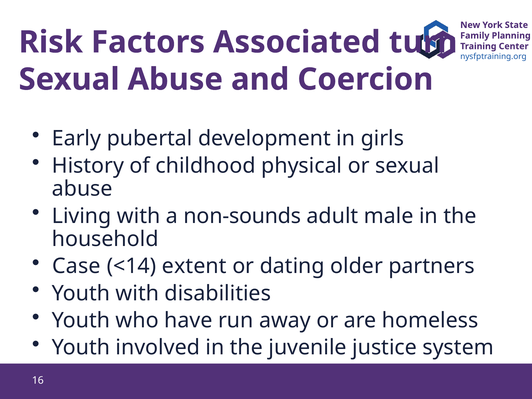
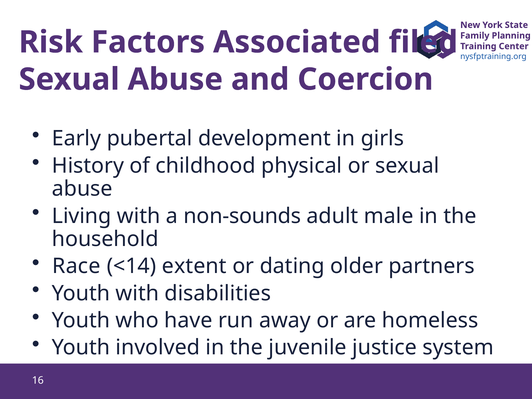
turn: turn -> filed
Case: Case -> Race
